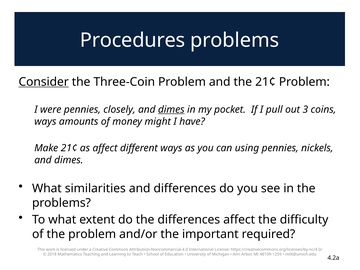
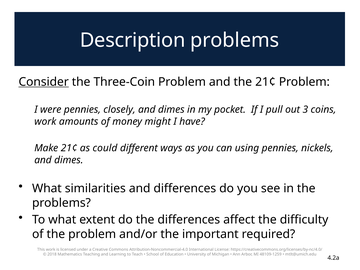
Procedures: Procedures -> Description
dimes at (171, 110) underline: present -> none
ways at (45, 122): ways -> work
as affect: affect -> could
